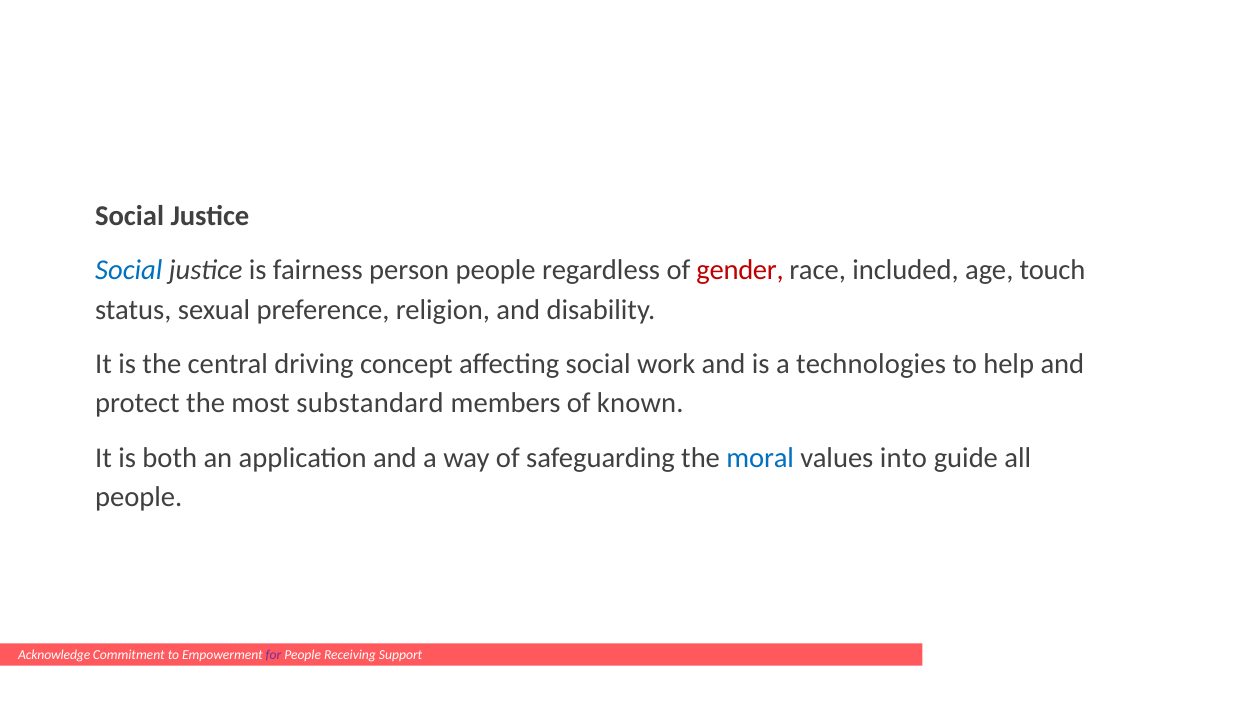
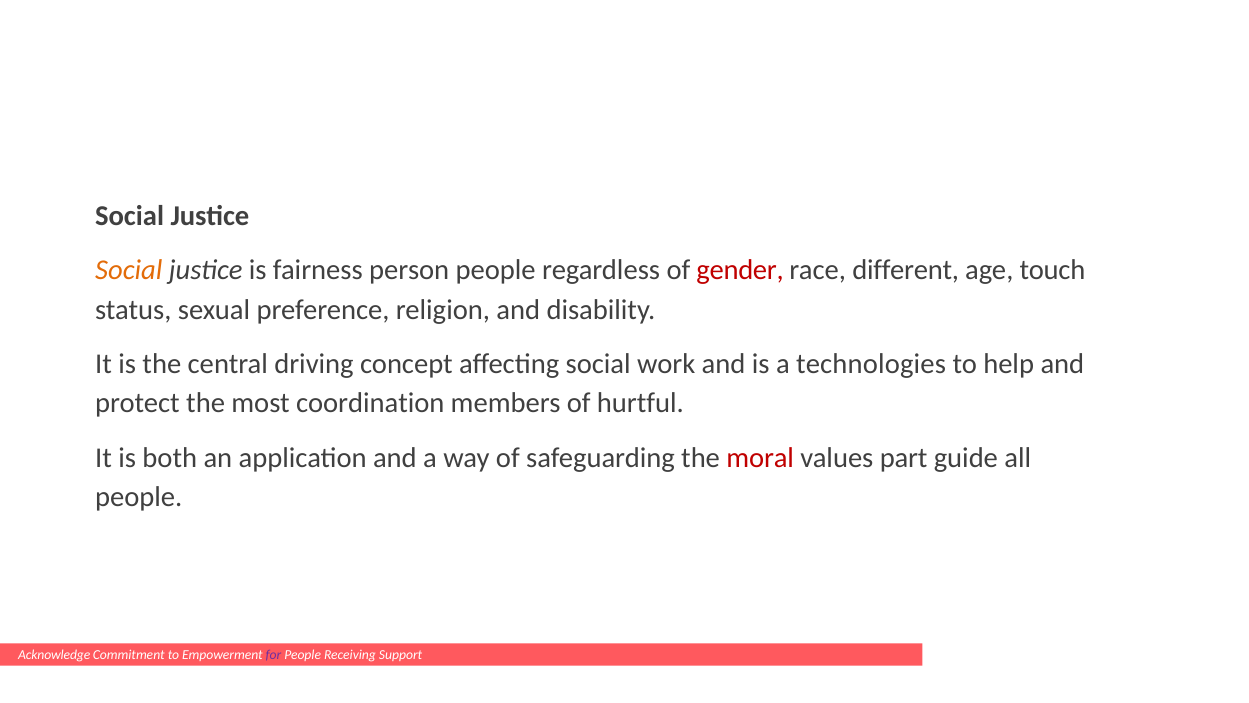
Social at (129, 270) colour: blue -> orange
included: included -> different
substandard: substandard -> coordination
known: known -> hurtful
moral colour: blue -> red
into: into -> part
